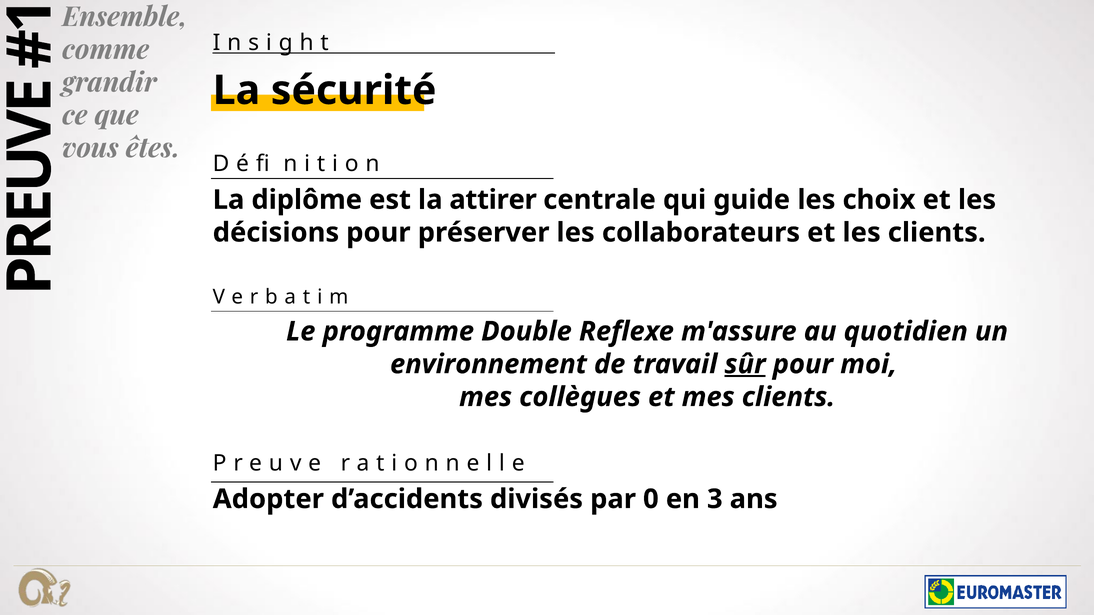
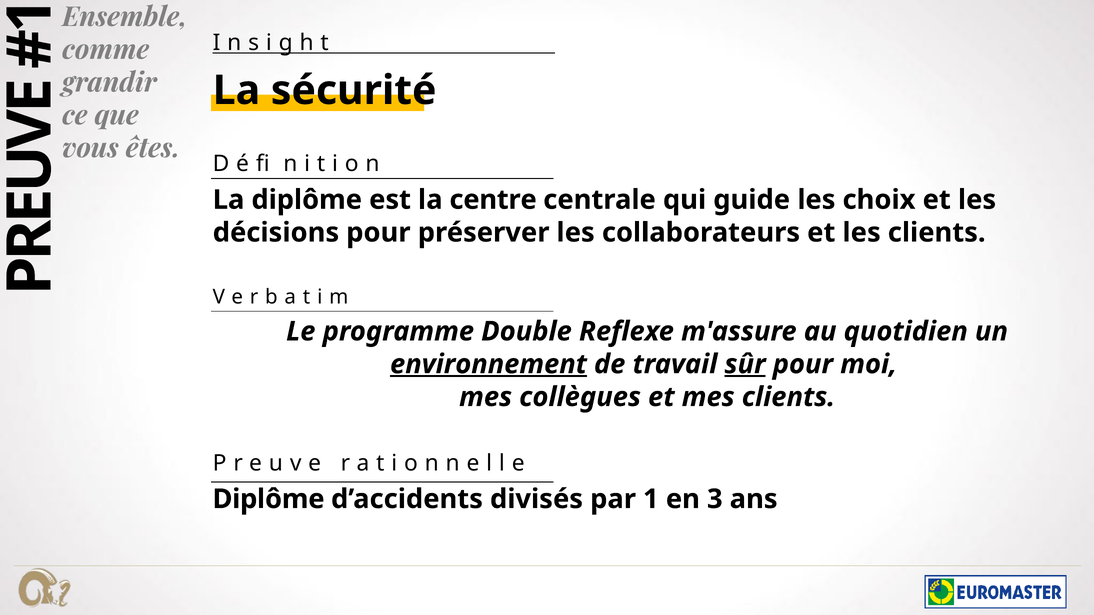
attirer: attirer -> centre
environnement underline: none -> present
Adopter at (268, 499): Adopter -> Diplôme
par 0: 0 -> 1
